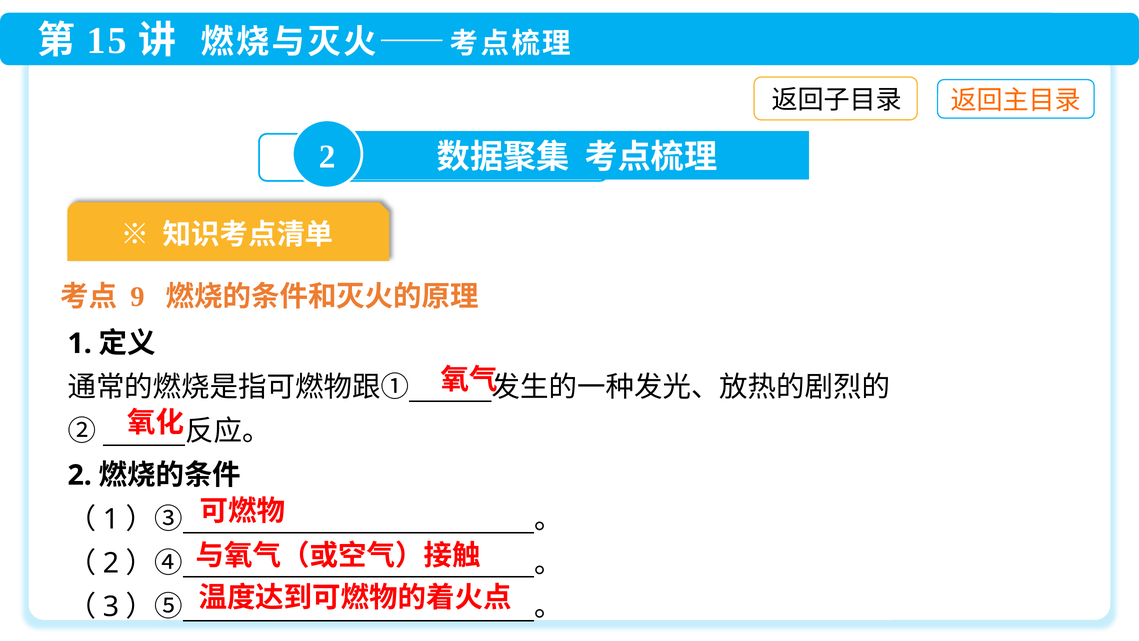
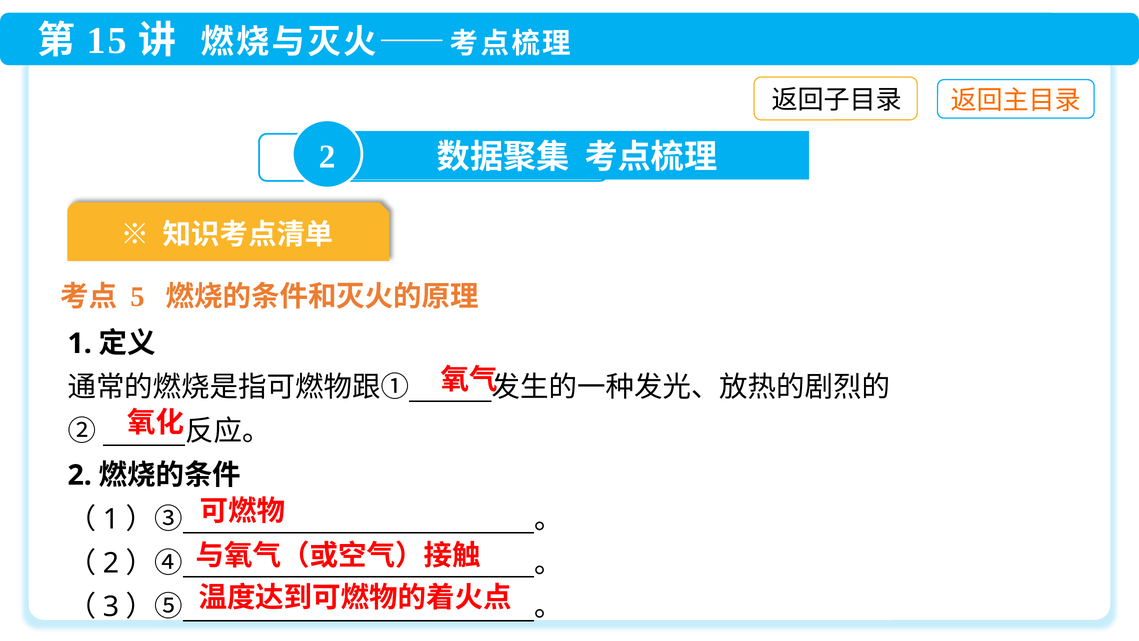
9: 9 -> 5
